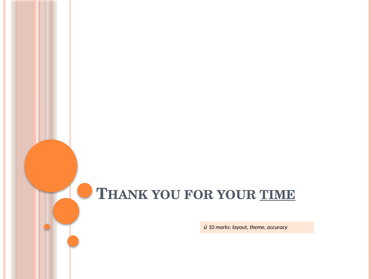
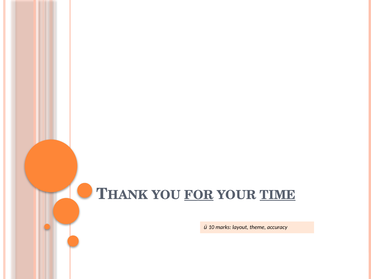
FOR underline: none -> present
